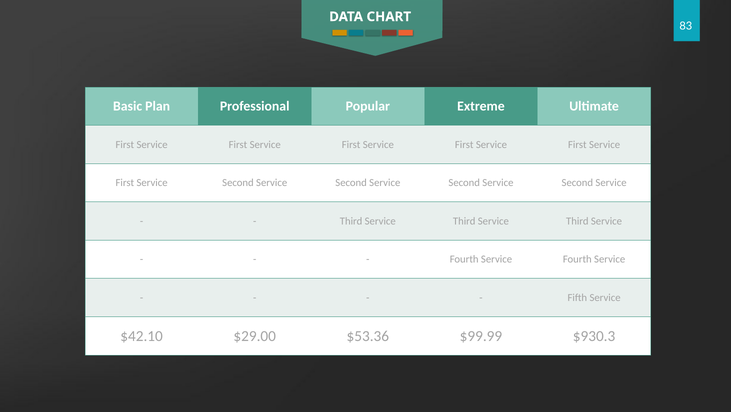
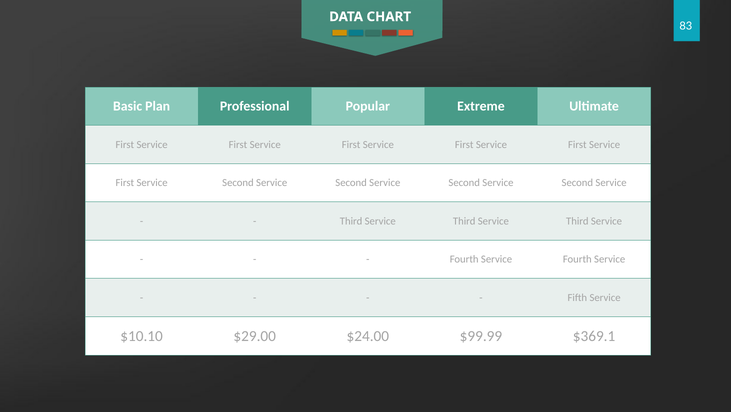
$42.10: $42.10 -> $10.10
$53.36: $53.36 -> $24.00
$930.3: $930.3 -> $369.1
